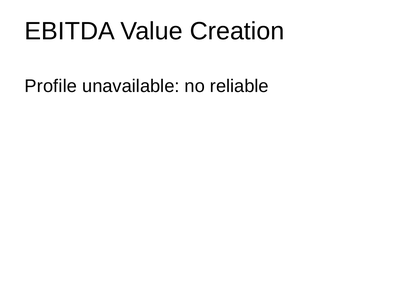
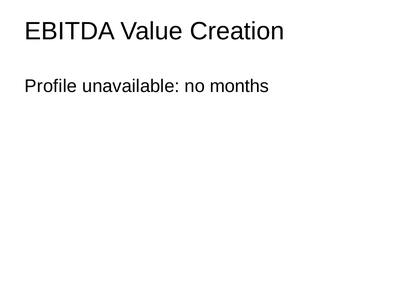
reliable: reliable -> months
